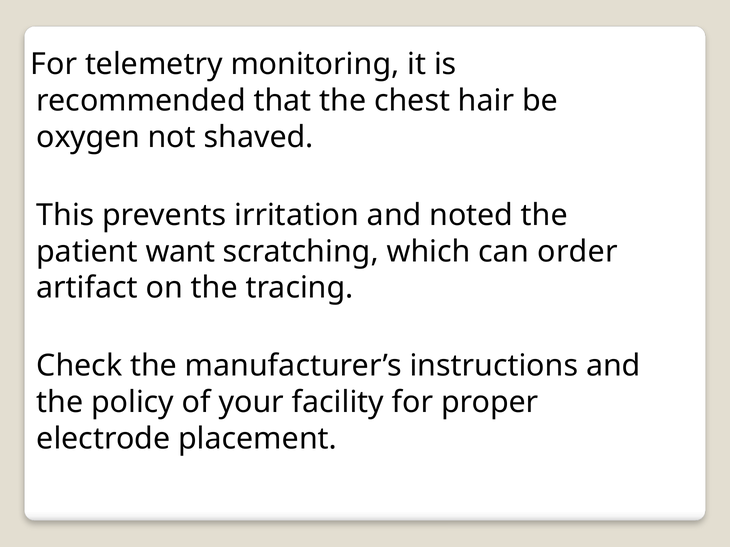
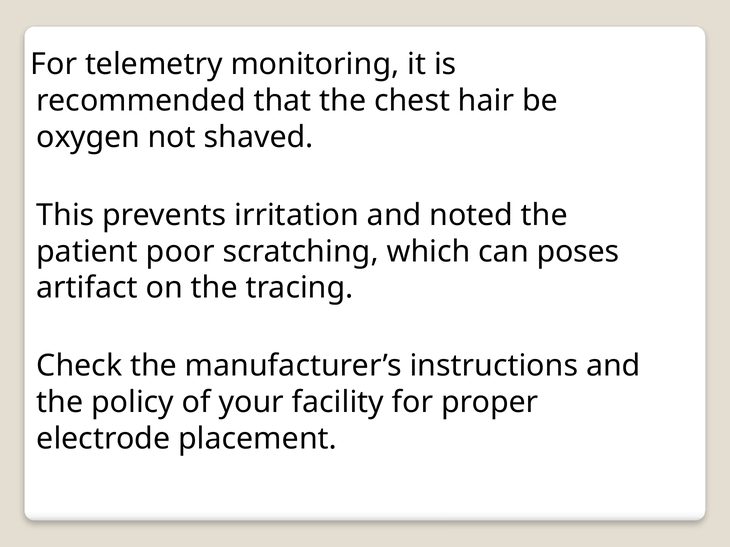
want: want -> poor
order: order -> poses
